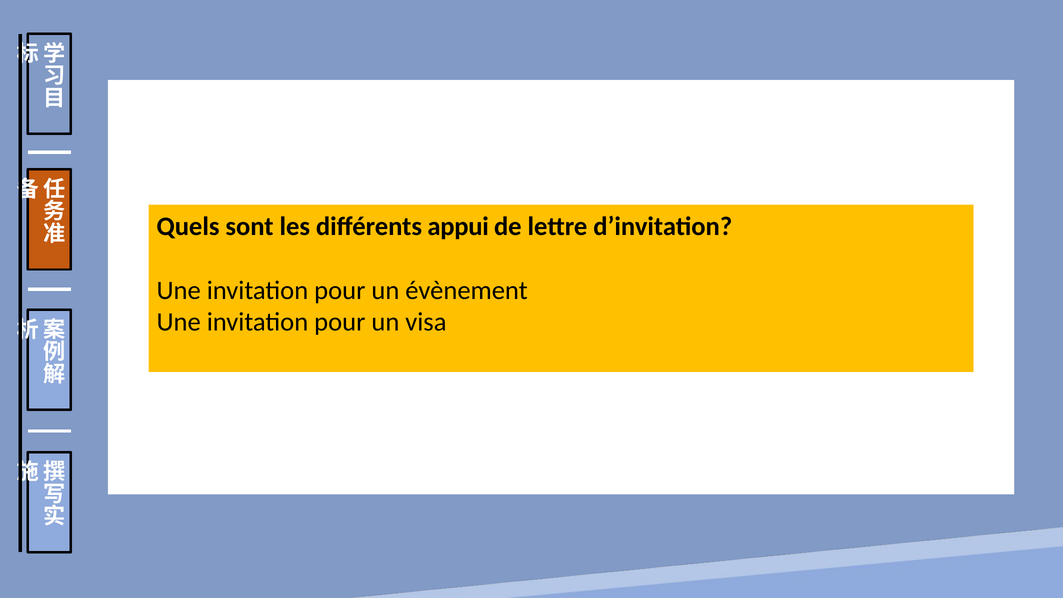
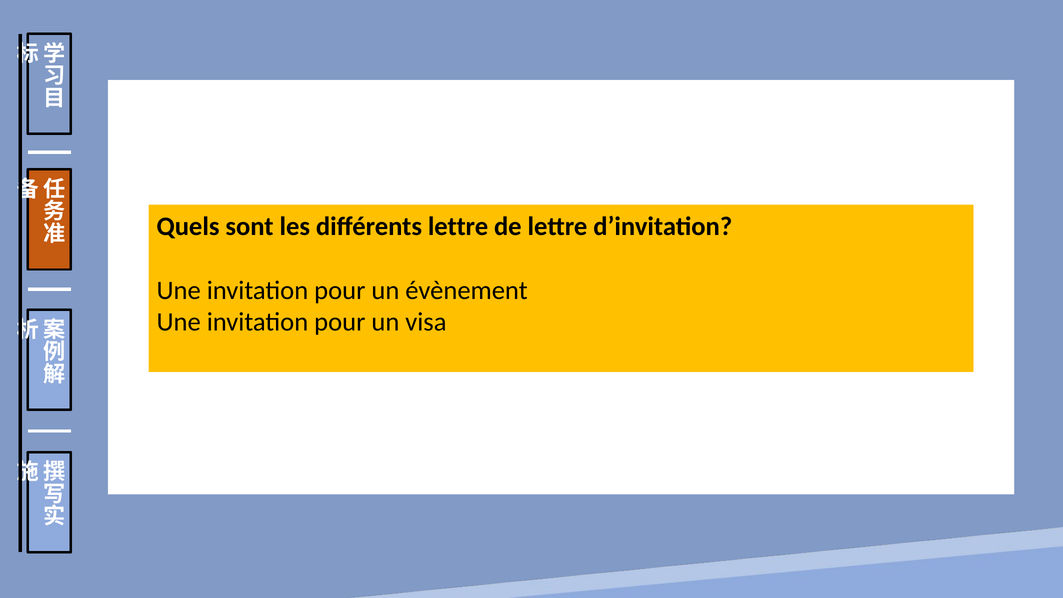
différents appui: appui -> lettre
